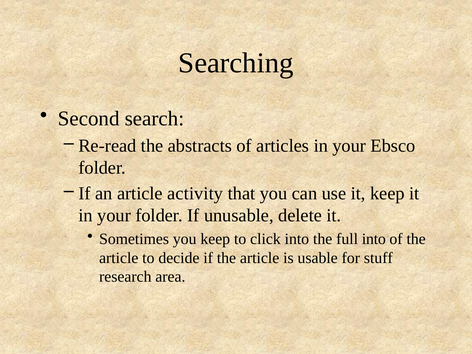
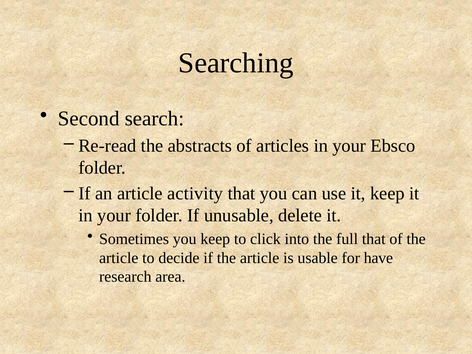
full into: into -> that
stuff: stuff -> have
